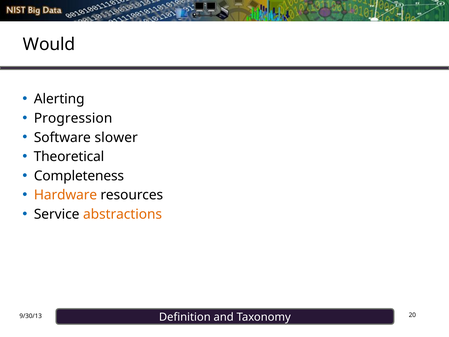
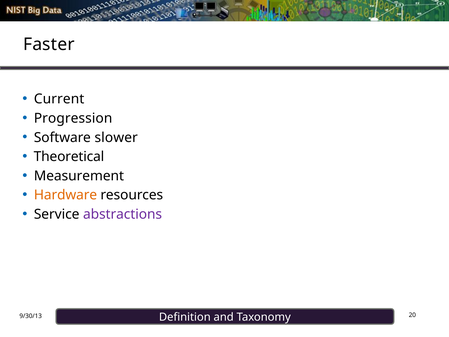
Would: Would -> Faster
Alerting: Alerting -> Current
Completeness: Completeness -> Measurement
abstractions colour: orange -> purple
